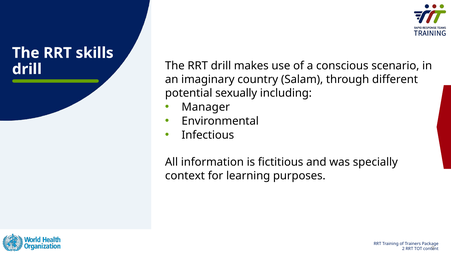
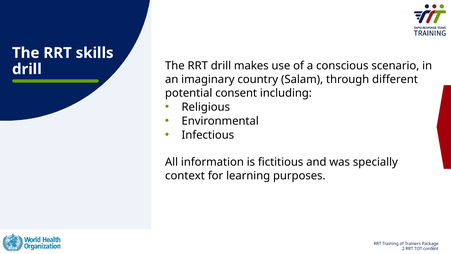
sexually: sexually -> consent
Manager: Manager -> Religious
